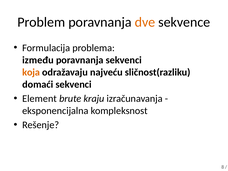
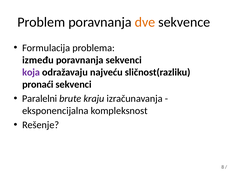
koja colour: orange -> purple
domaći: domaći -> pronaći
Element: Element -> Paralelni
